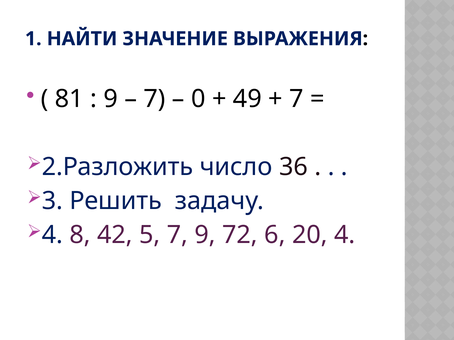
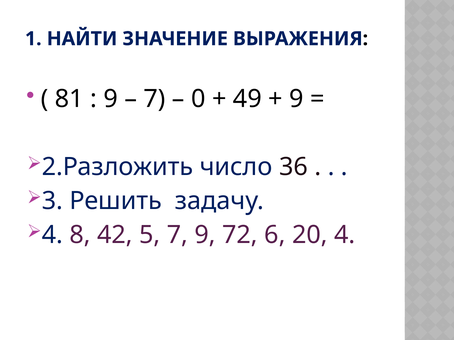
7 at (296, 99): 7 -> 9
